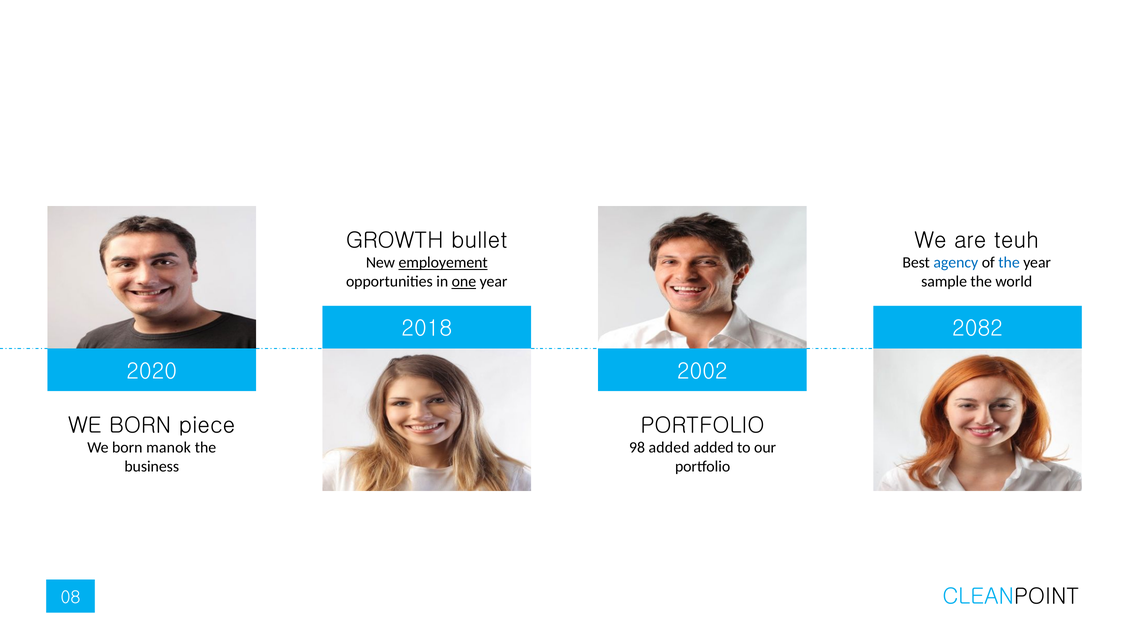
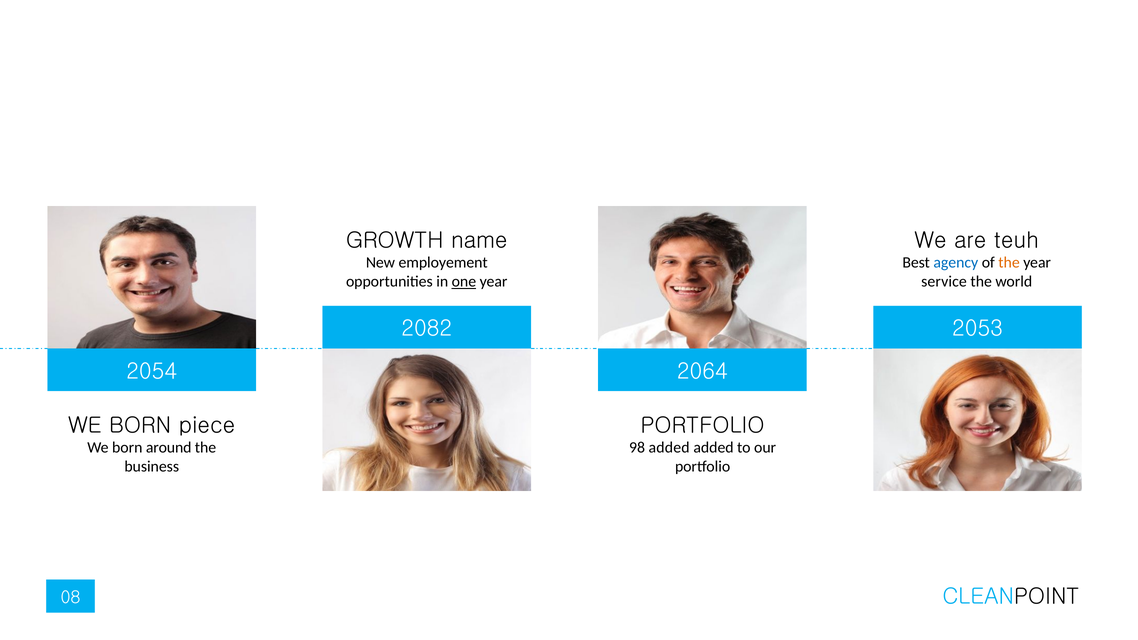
bullet: bullet -> name
employement underline: present -> none
the at (1009, 263) colour: blue -> orange
sample: sample -> service
2018: 2018 -> 2082
2082: 2082 -> 2053
2020: 2020 -> 2054
2002: 2002 -> 2064
manok: manok -> around
